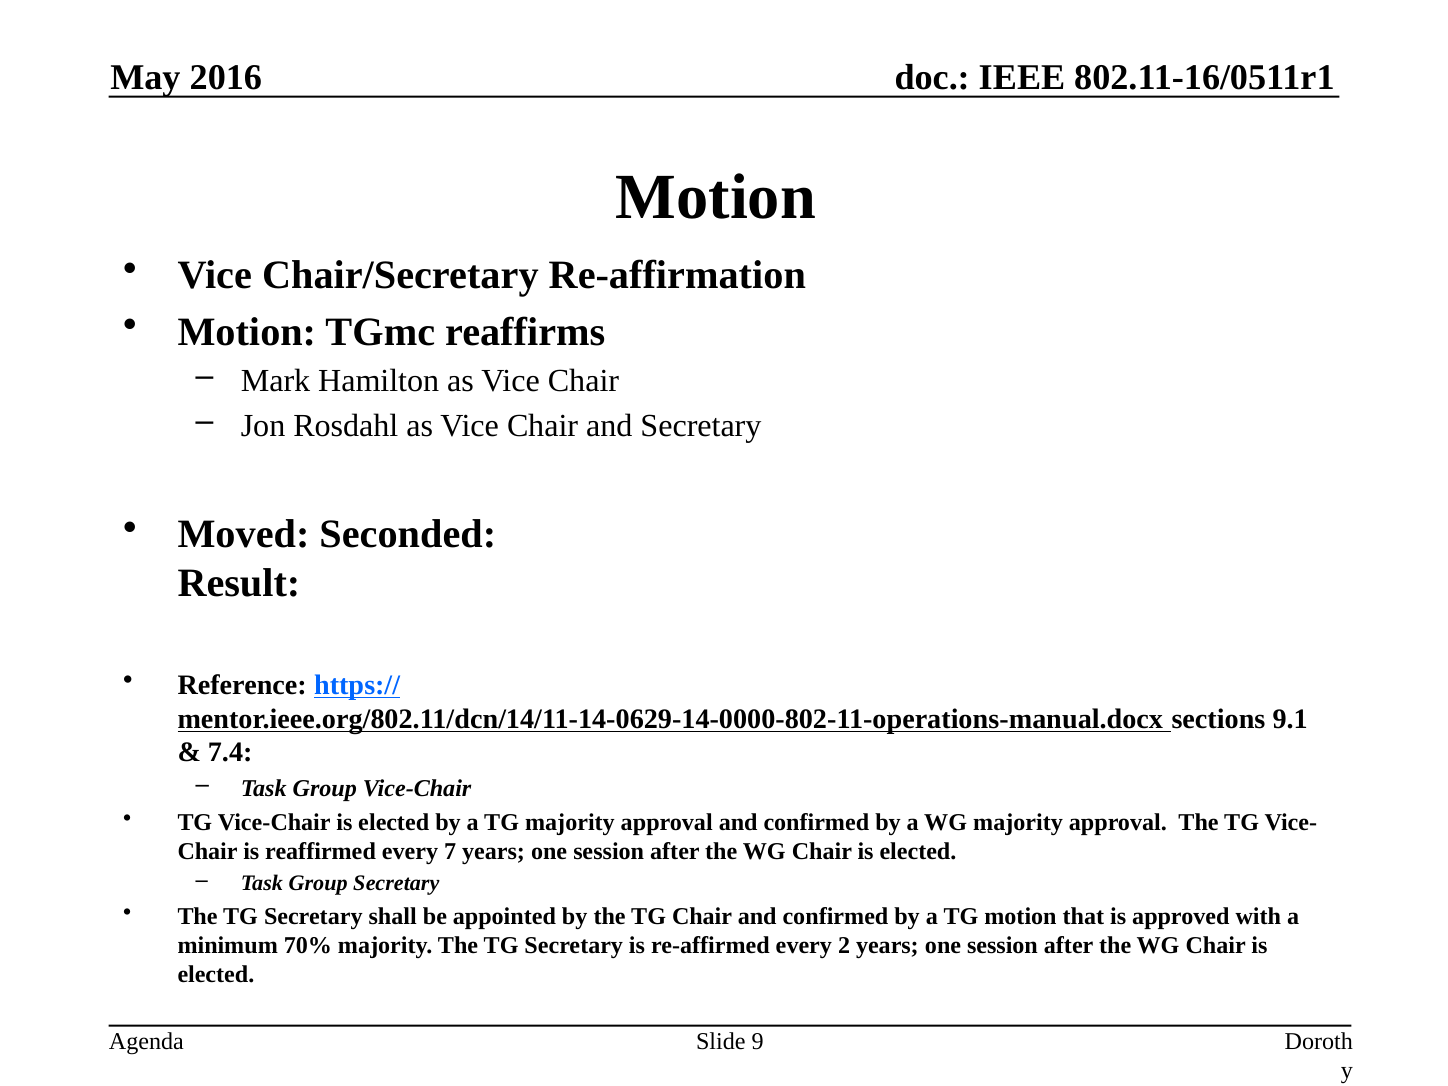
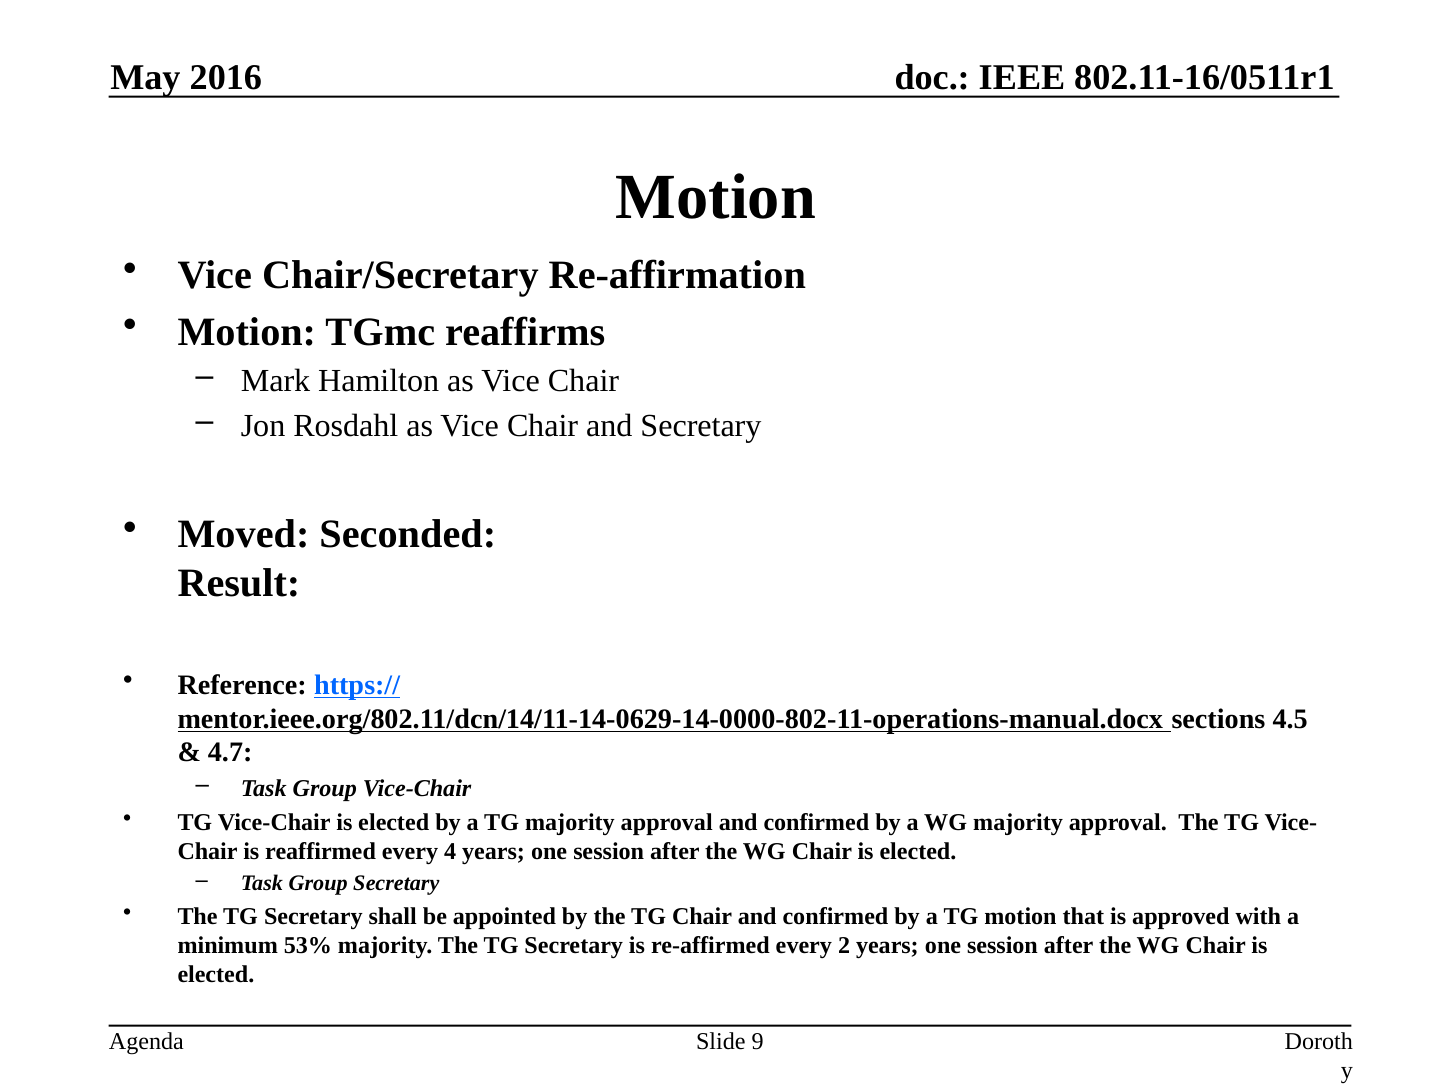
9.1: 9.1 -> 4.5
7.4: 7.4 -> 4.7
7: 7 -> 4
70%: 70% -> 53%
